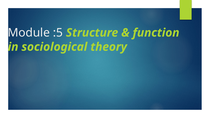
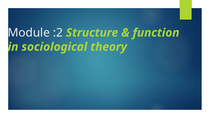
:5: :5 -> :2
